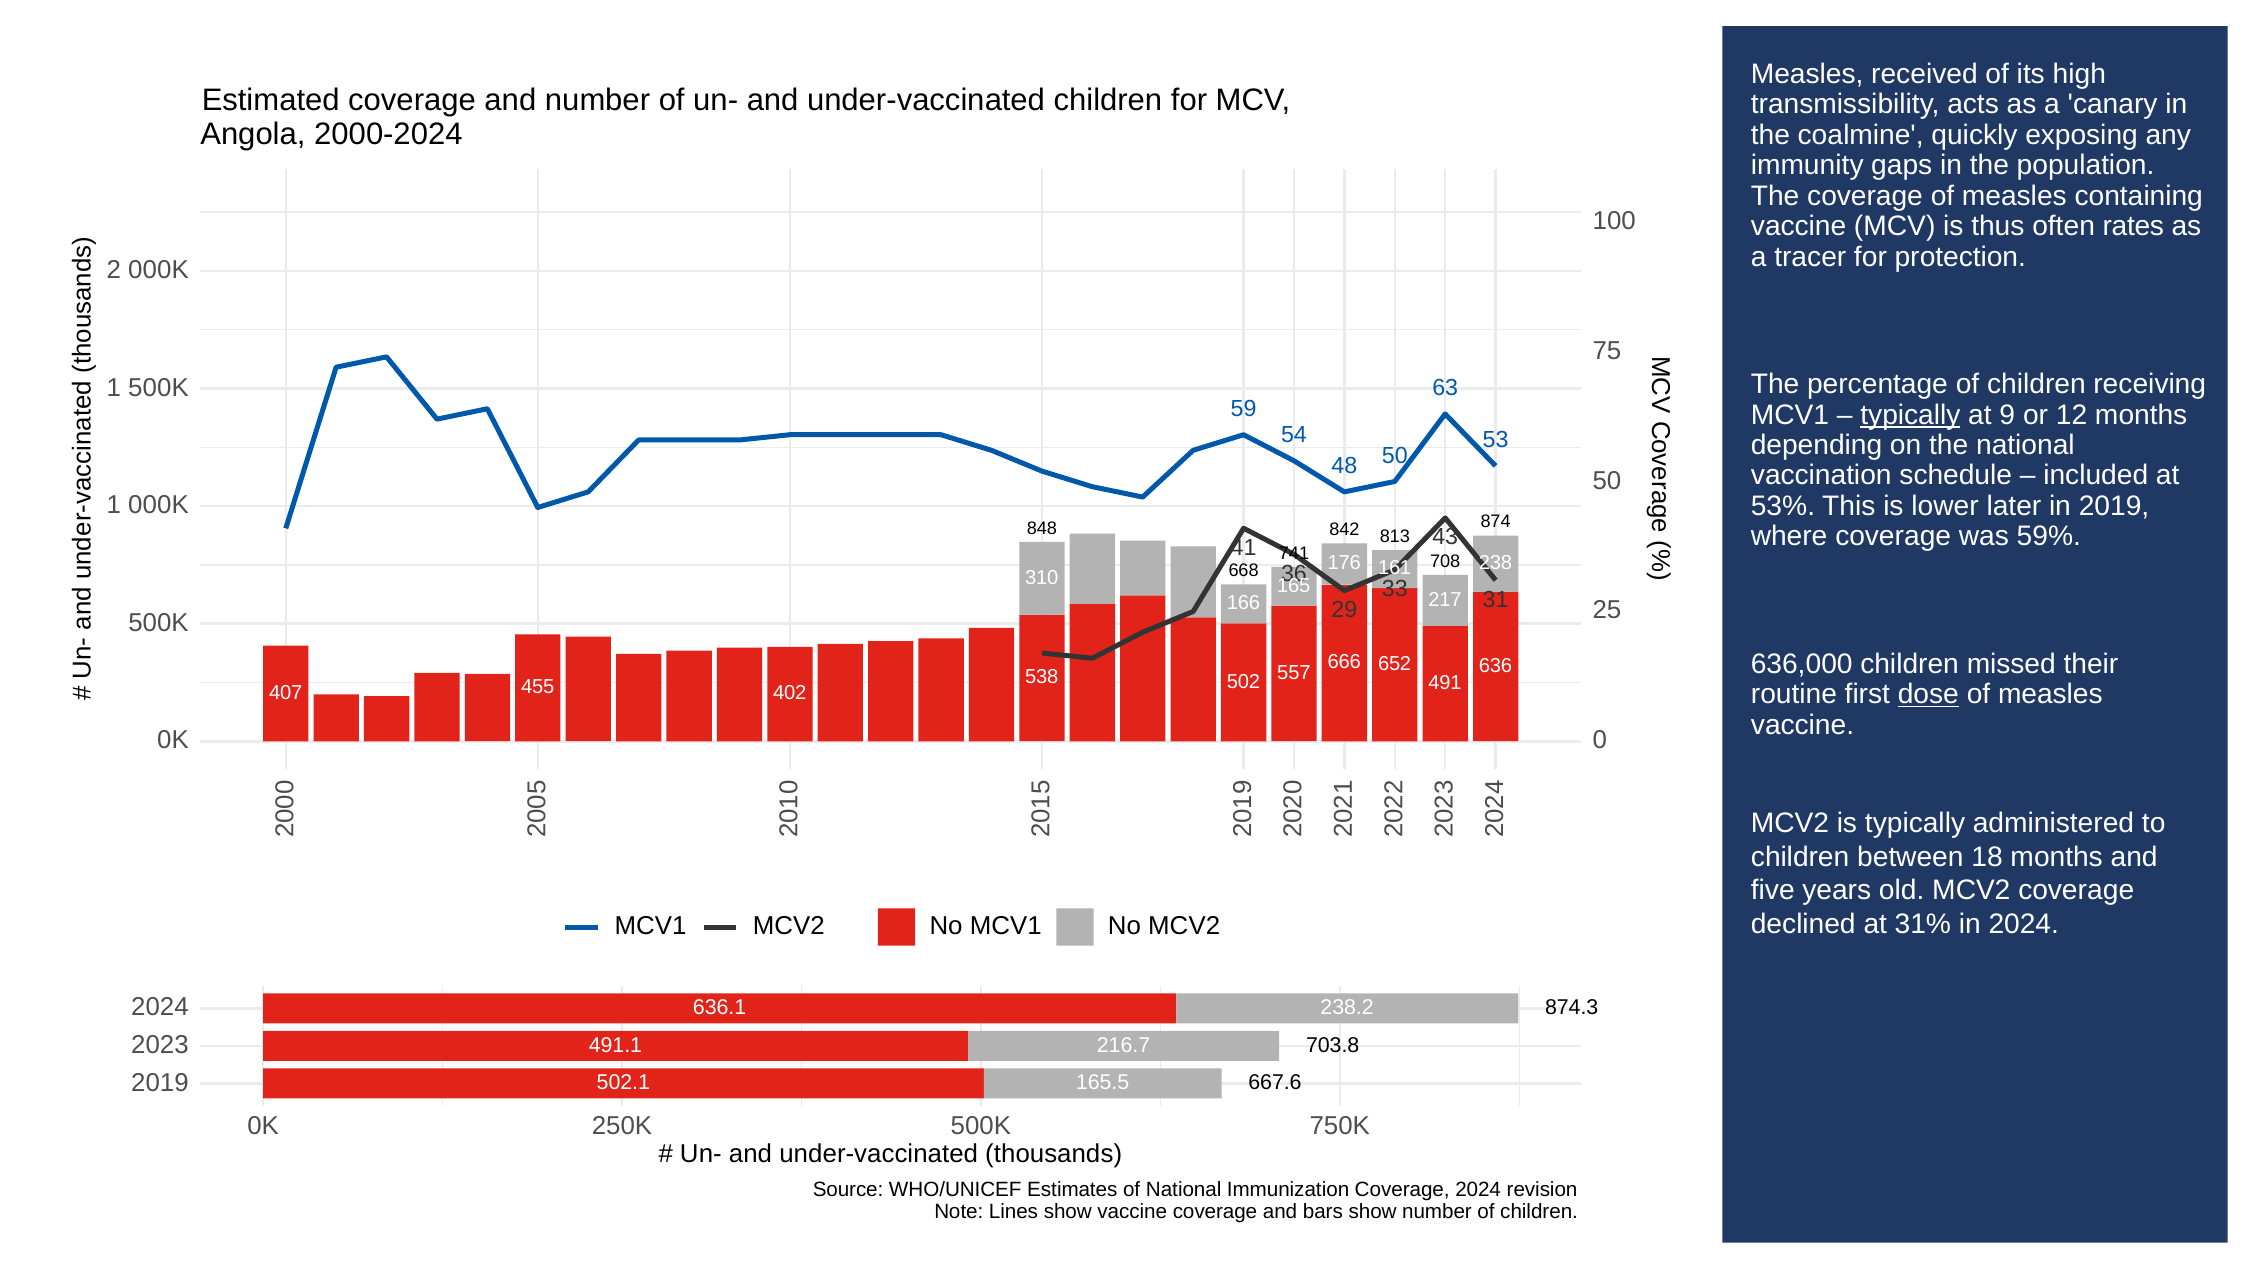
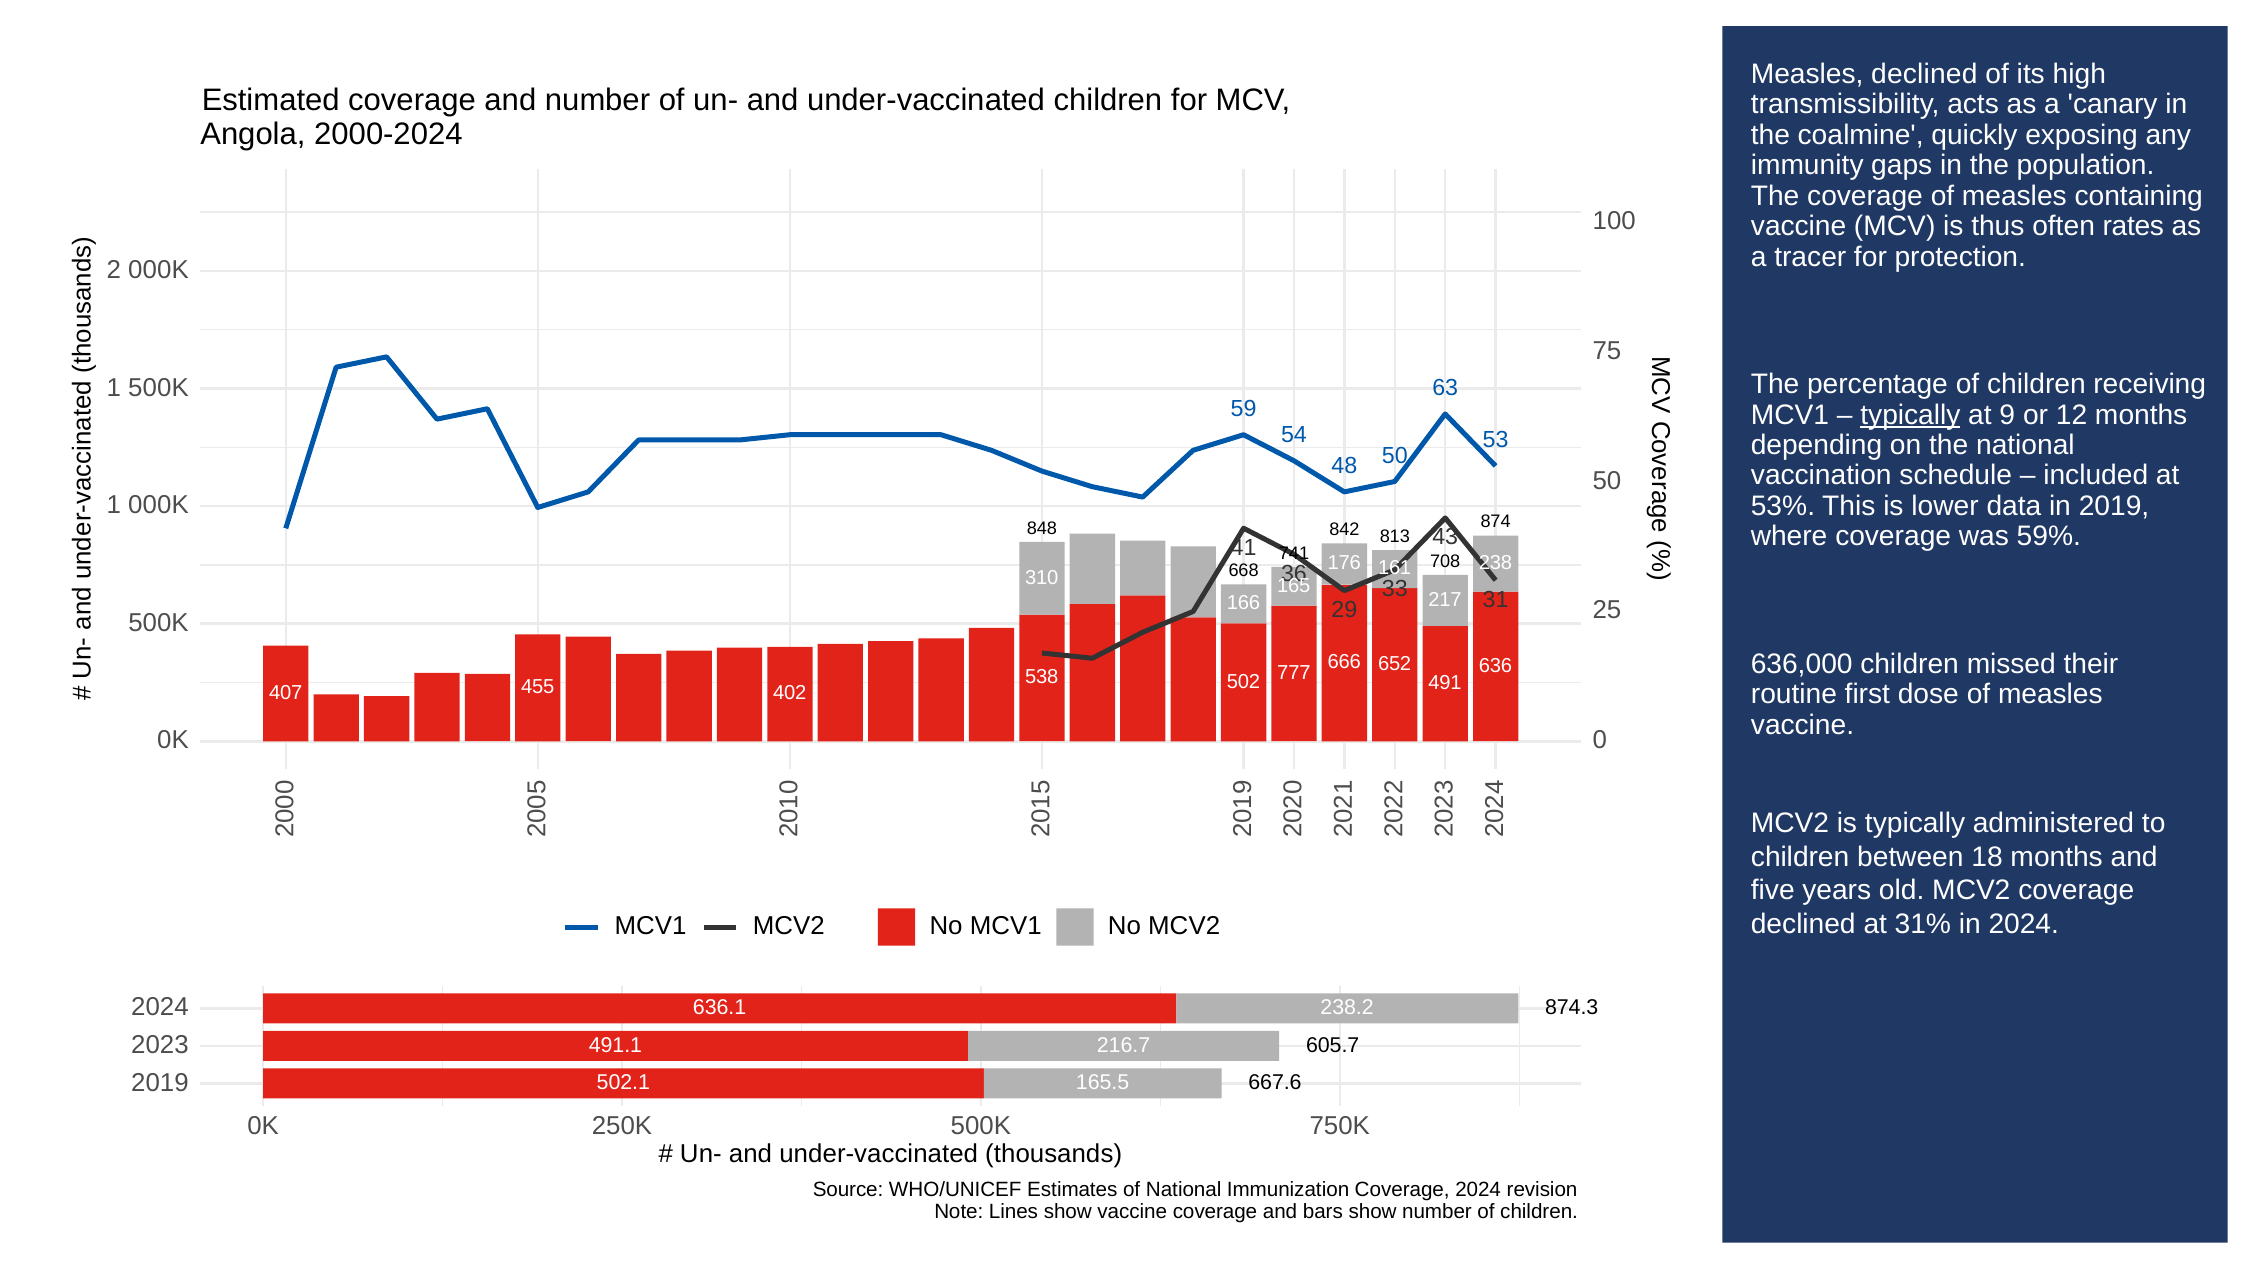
Measles received: received -> declined
later: later -> data
557: 557 -> 777
dose underline: present -> none
703.8: 703.8 -> 605.7
